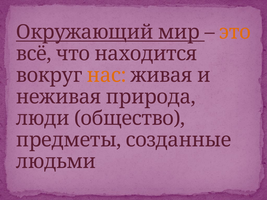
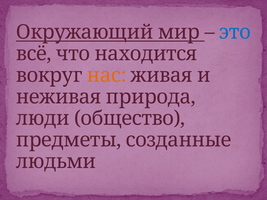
это colour: orange -> blue
